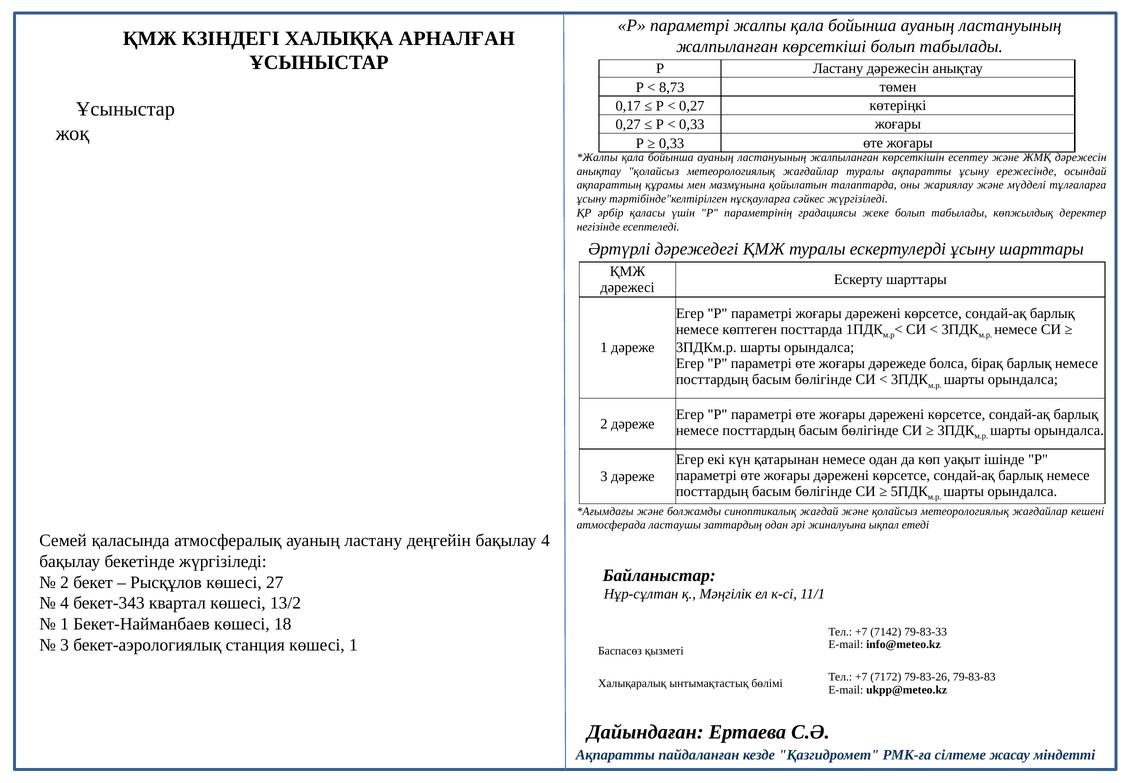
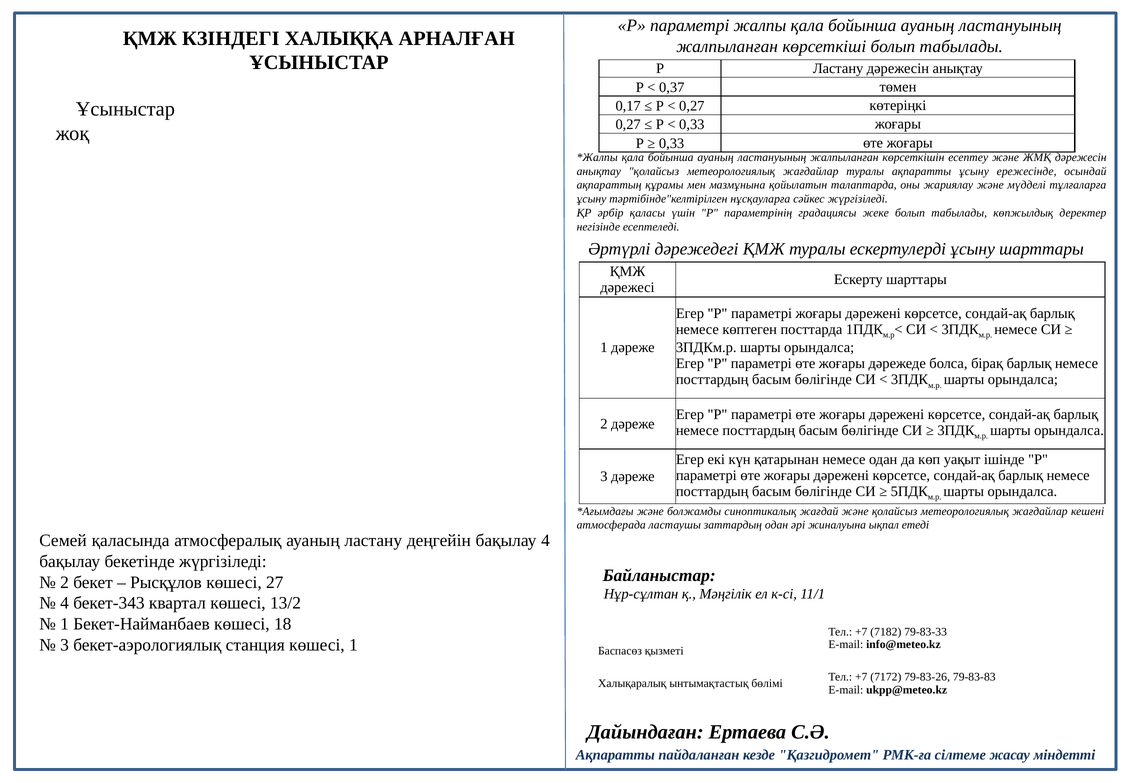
8,73: 8,73 -> 0,37
7142: 7142 -> 7182
